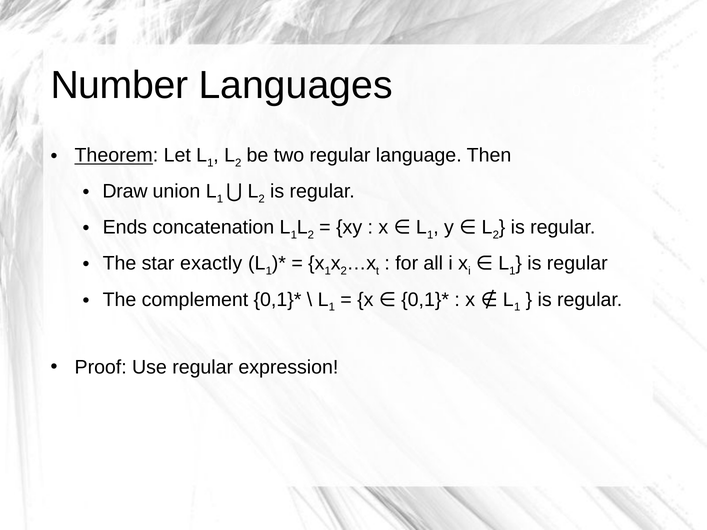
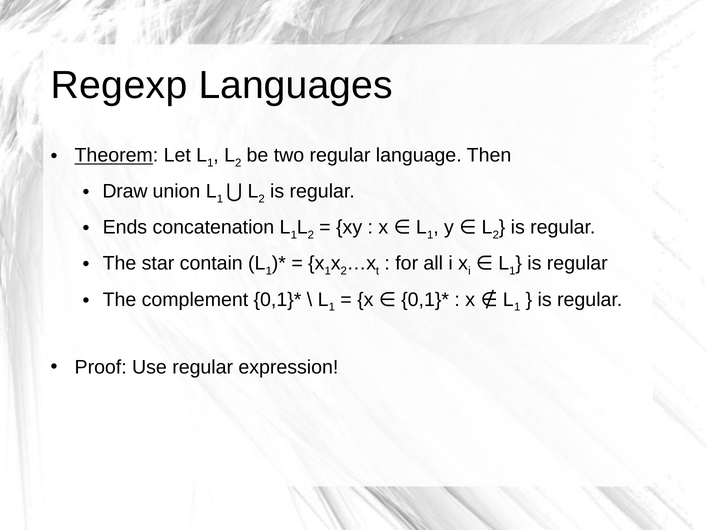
Number: Number -> Regexp
exactly: exactly -> contain
